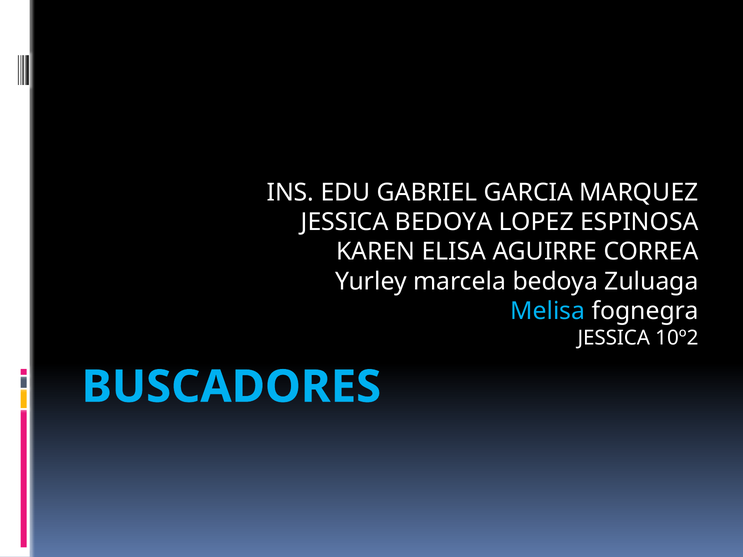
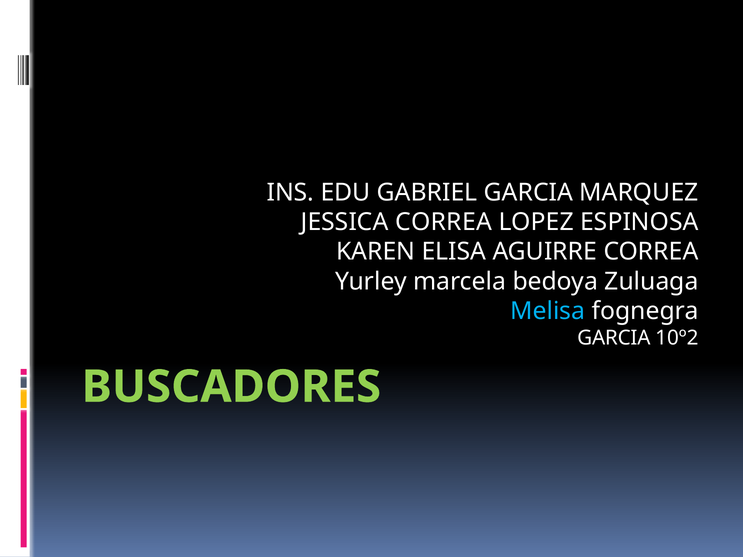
JESSICA BEDOYA: BEDOYA -> CORREA
JESSICA at (614, 338): JESSICA -> GARCIA
BUSCADORES colour: light blue -> light green
